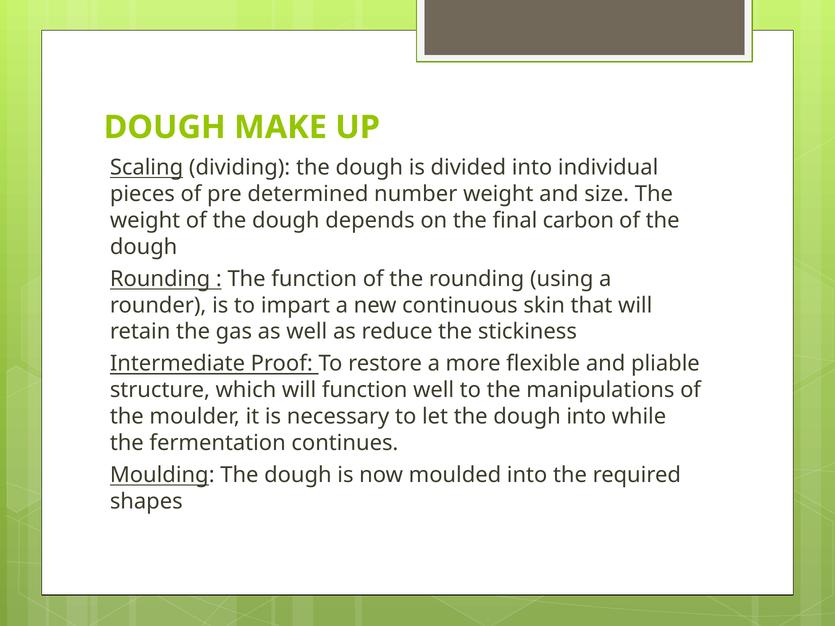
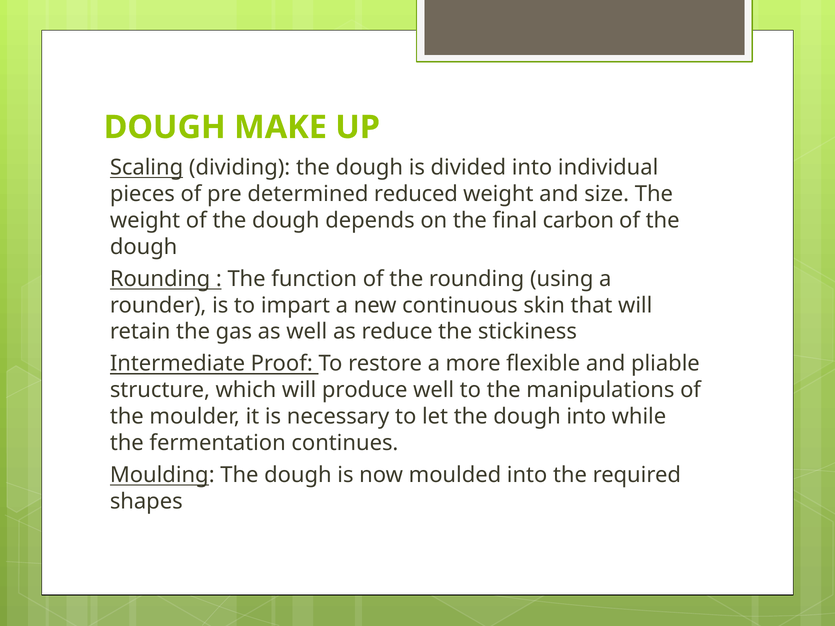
number: number -> reduced
will function: function -> produce
